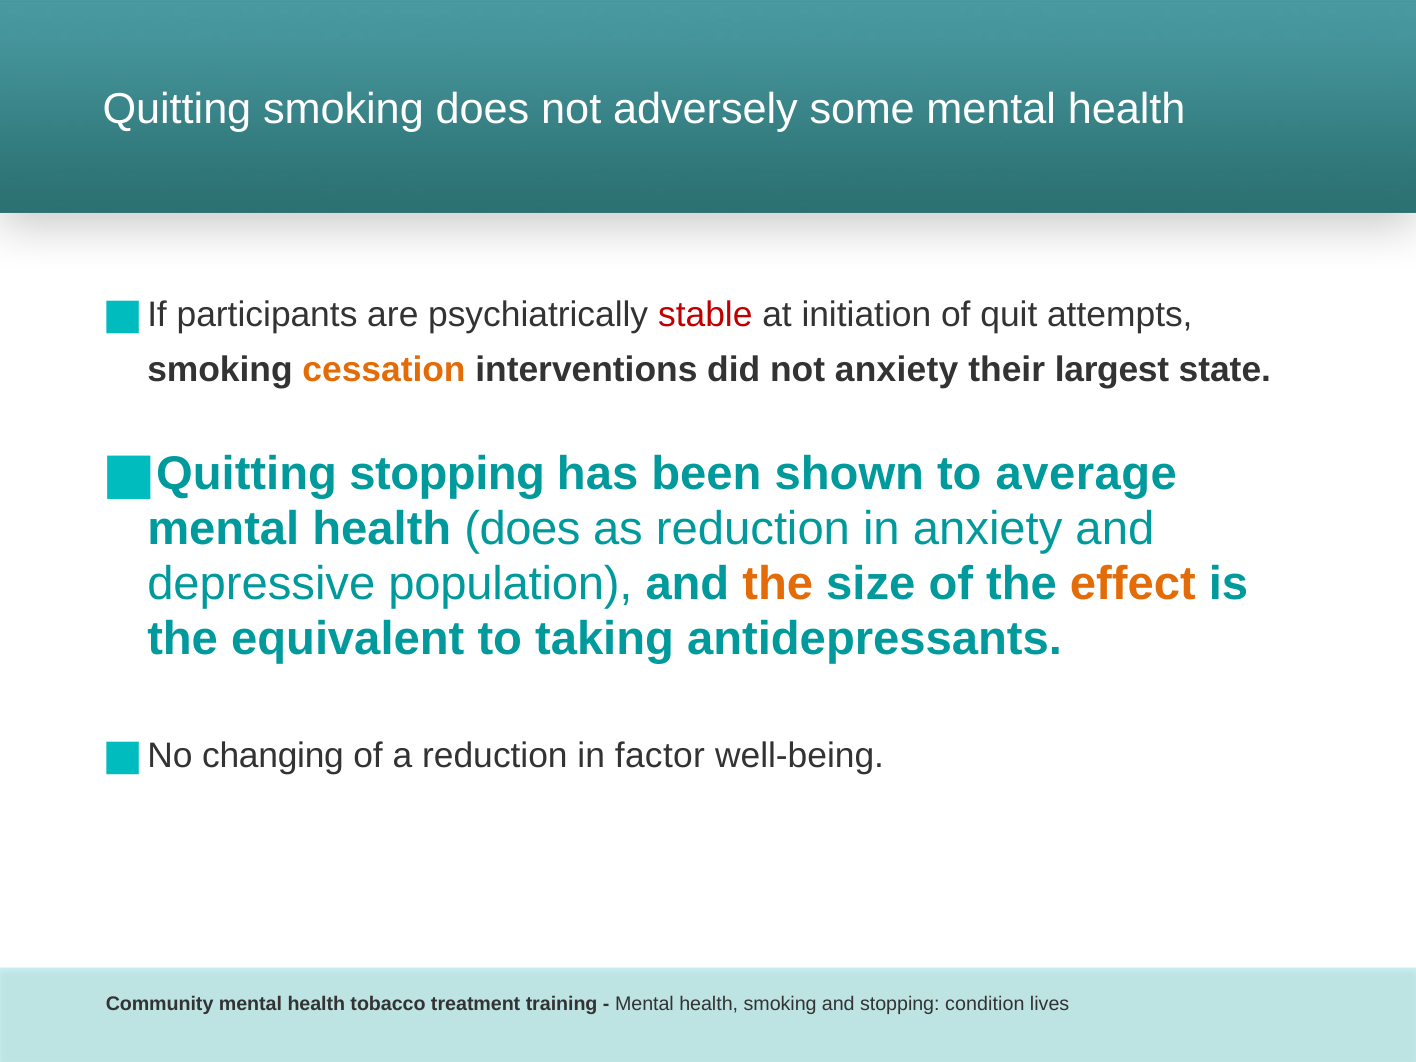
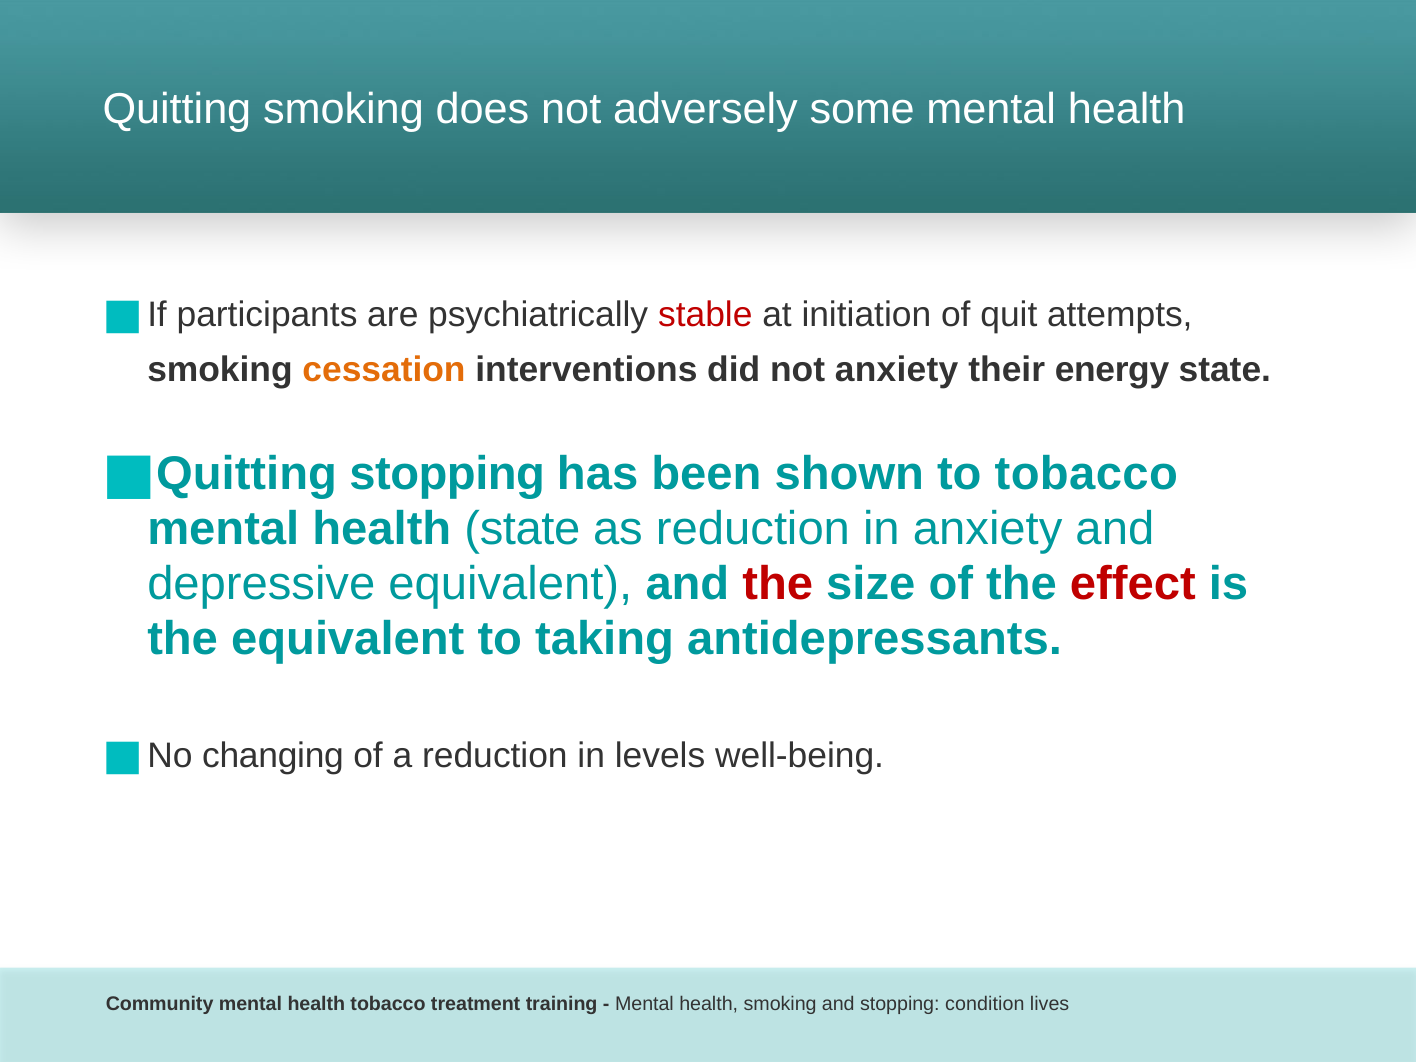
largest: largest -> energy
to average: average -> tobacco
health does: does -> state
depressive population: population -> equivalent
the at (778, 584) colour: orange -> red
effect colour: orange -> red
factor: factor -> levels
